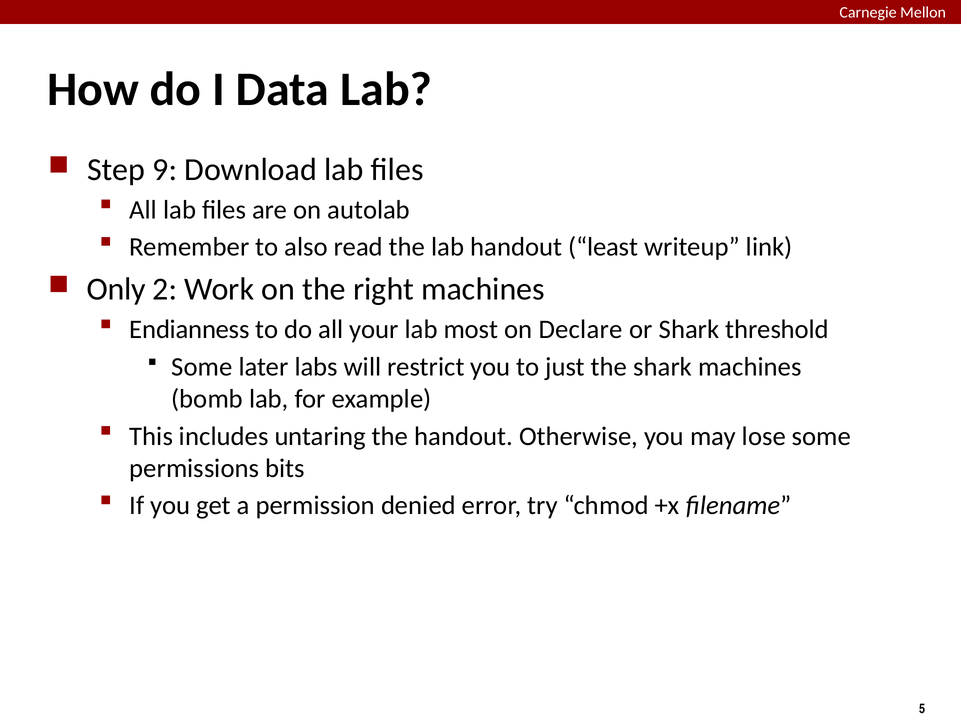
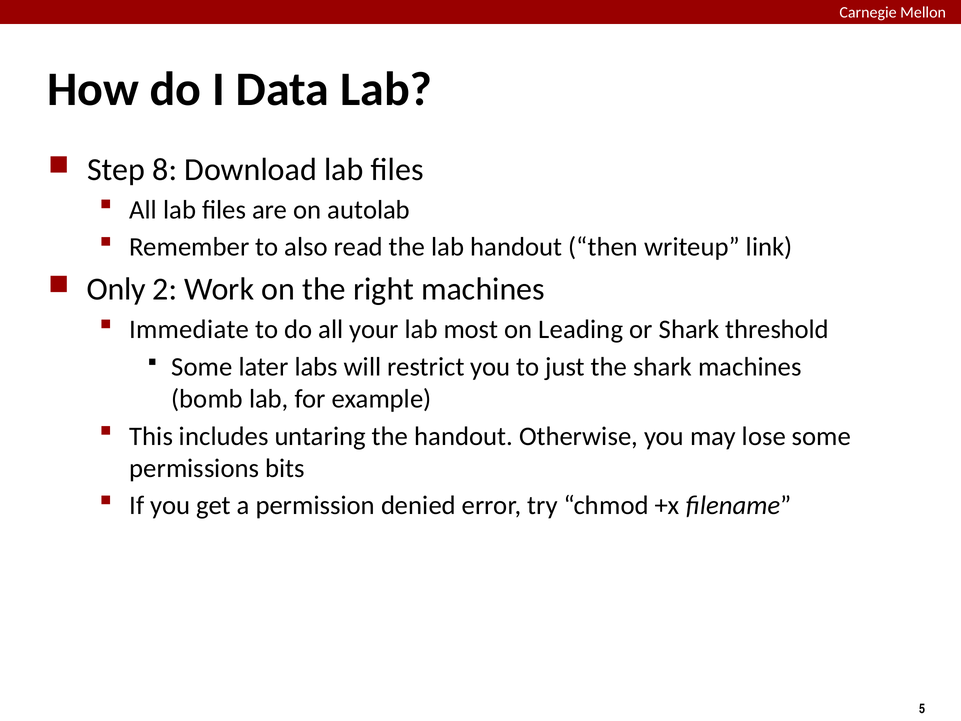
9: 9 -> 8
least: least -> then
Endianness: Endianness -> Immediate
Declare: Declare -> Leading
